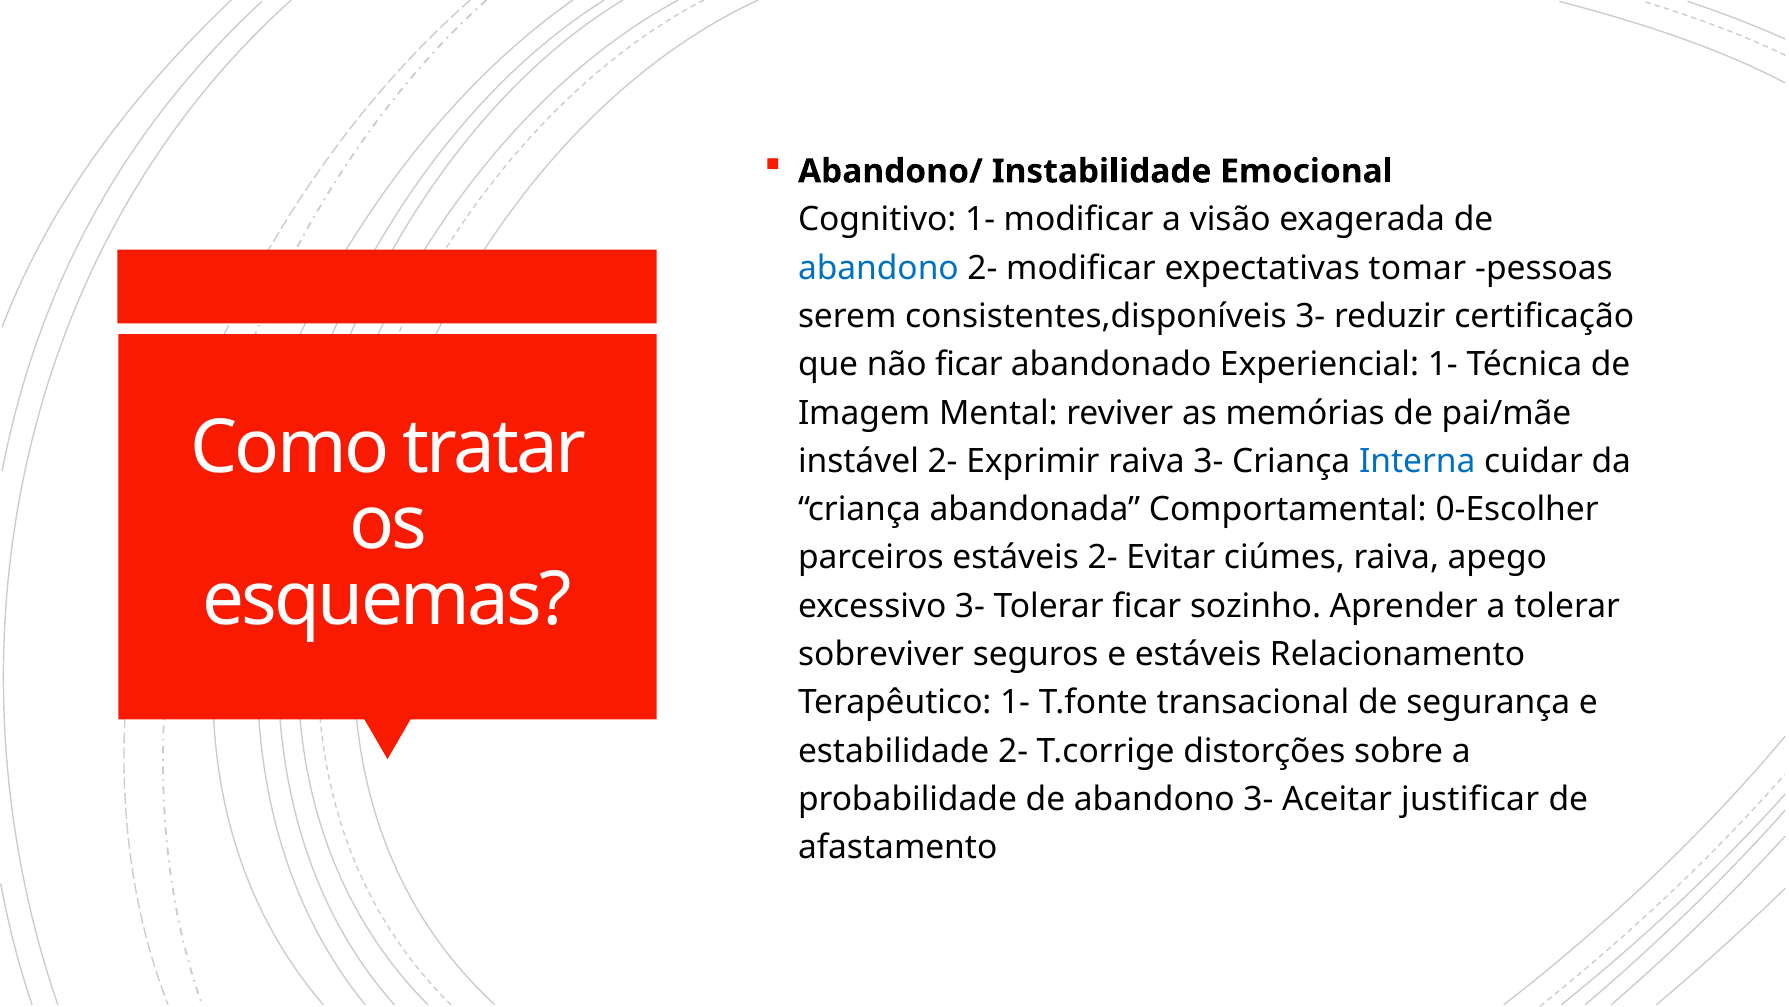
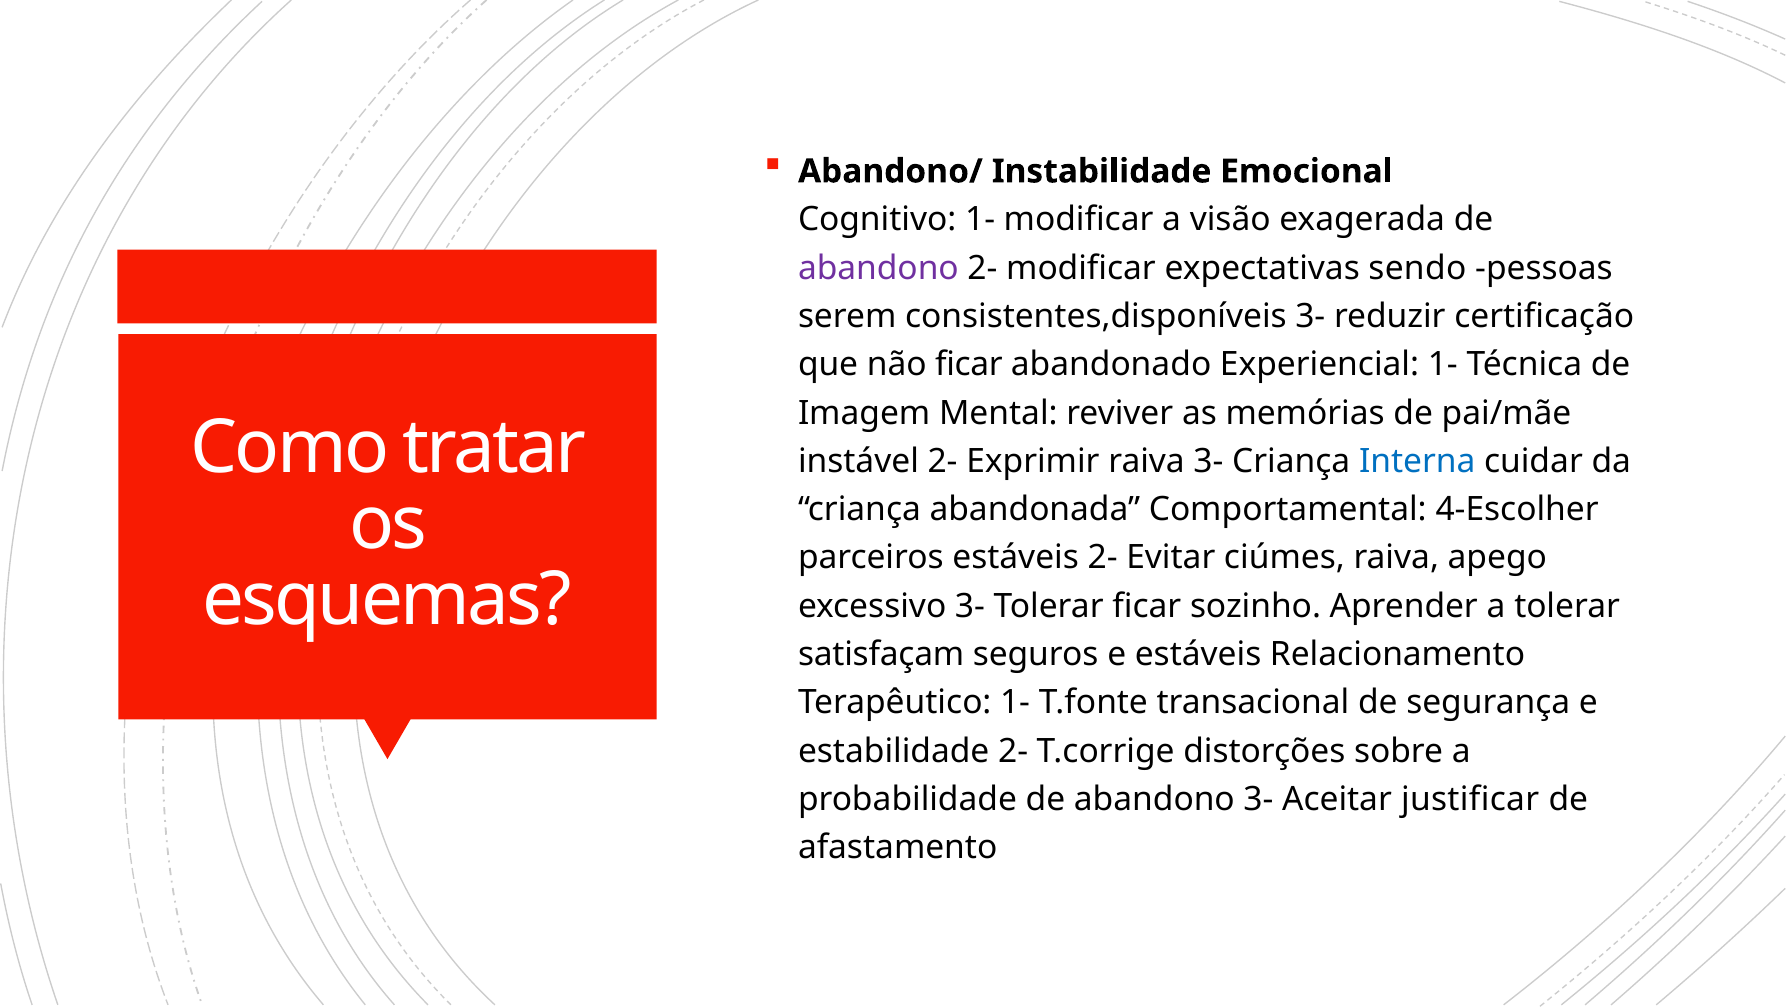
abandono at (878, 268) colour: blue -> purple
tomar: tomar -> sendo
0-Escolher: 0-Escolher -> 4-Escolher
sobreviver: sobreviver -> satisfaçam
